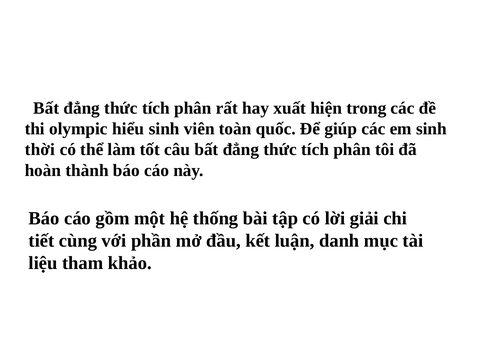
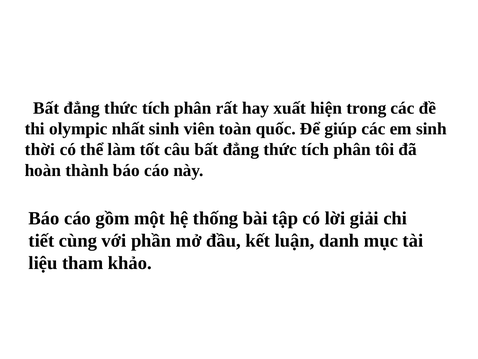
hiểu: hiểu -> nhất
